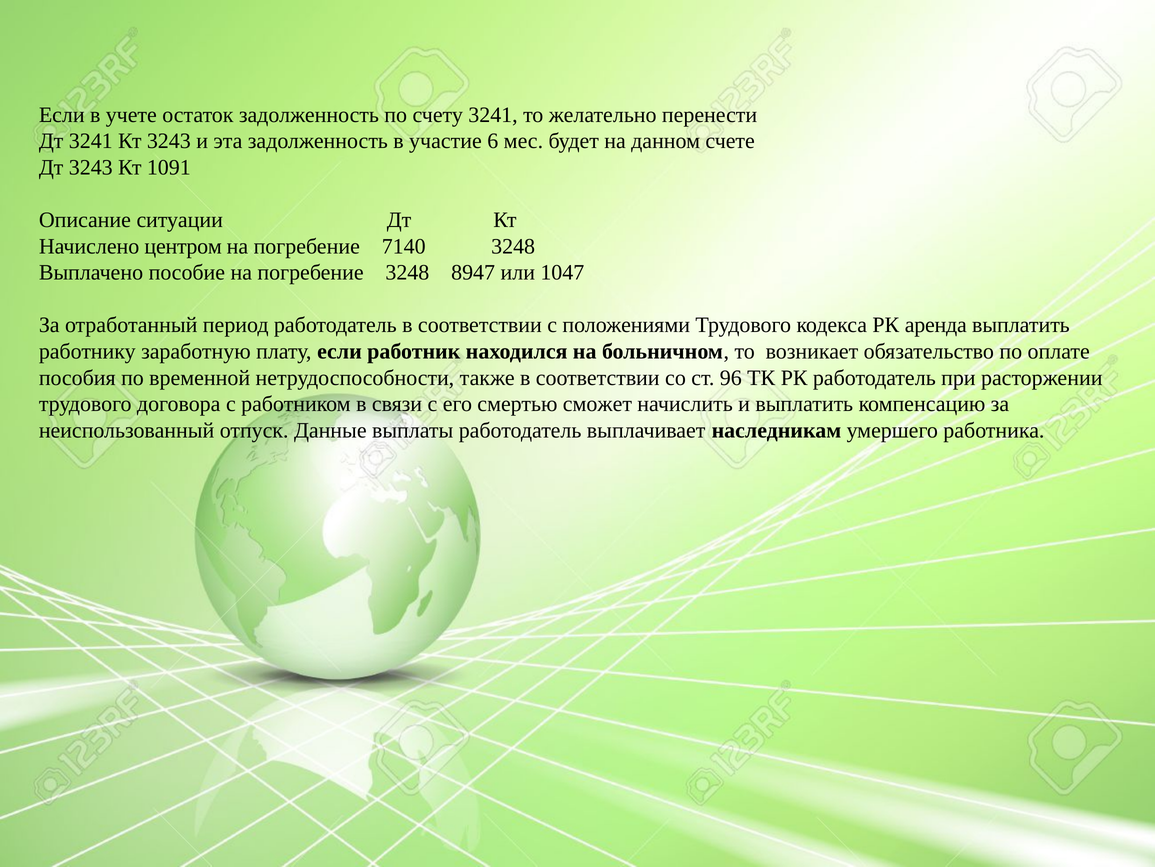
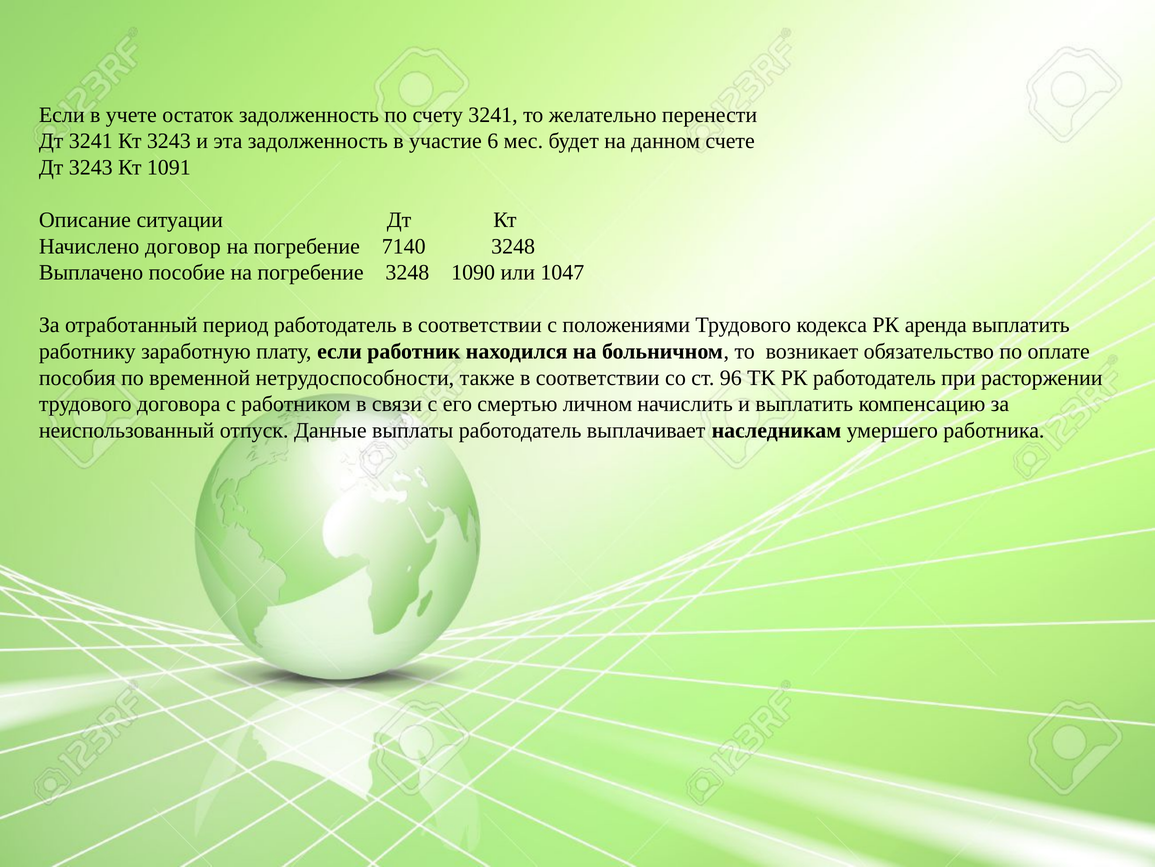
центром: центром -> договор
8947: 8947 -> 1090
сможет: сможет -> личном
